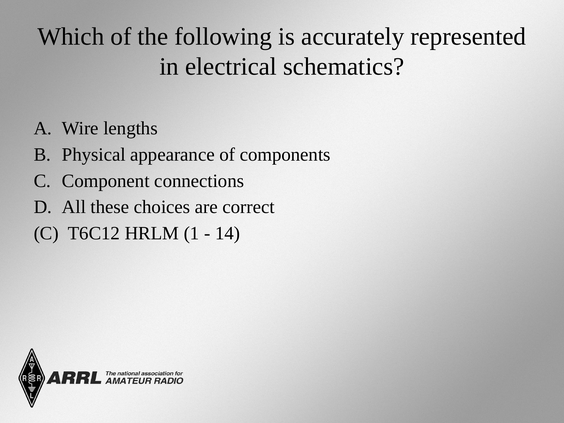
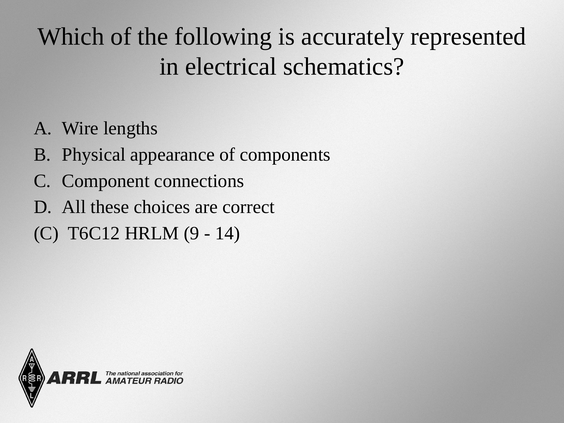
1: 1 -> 9
